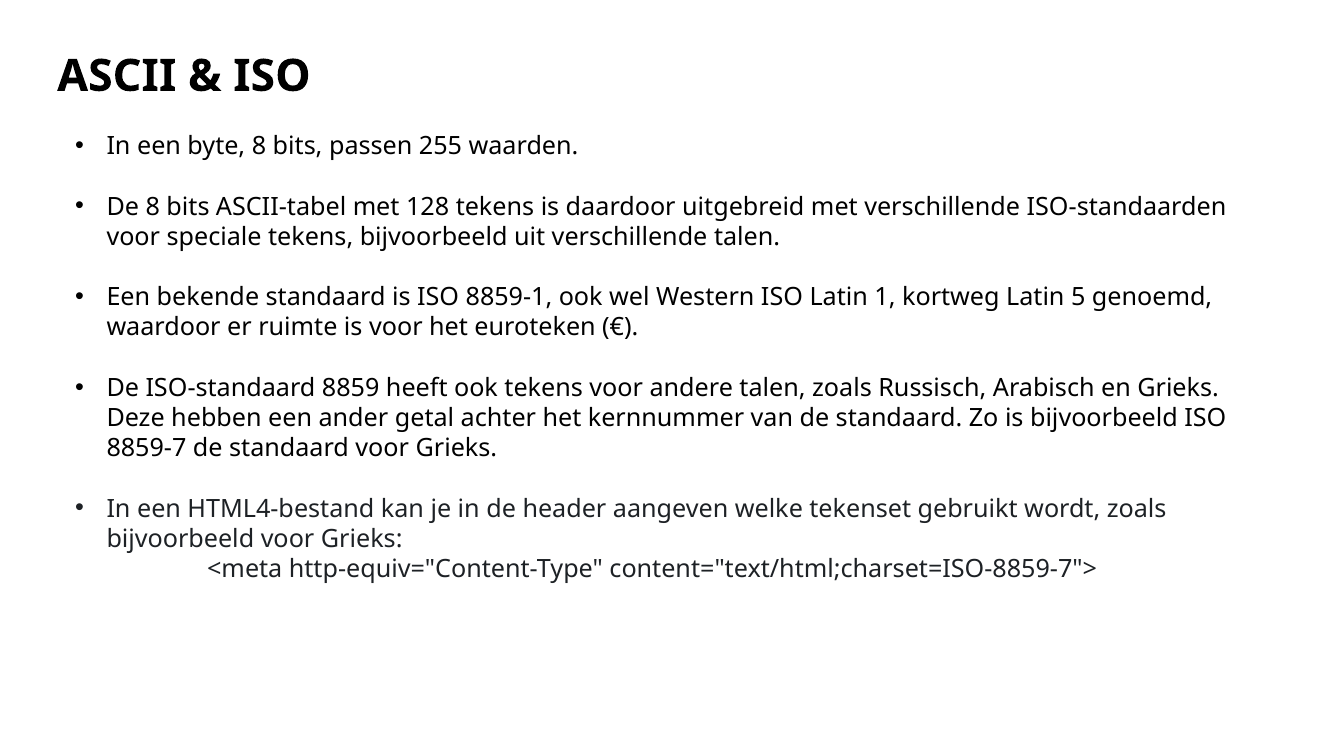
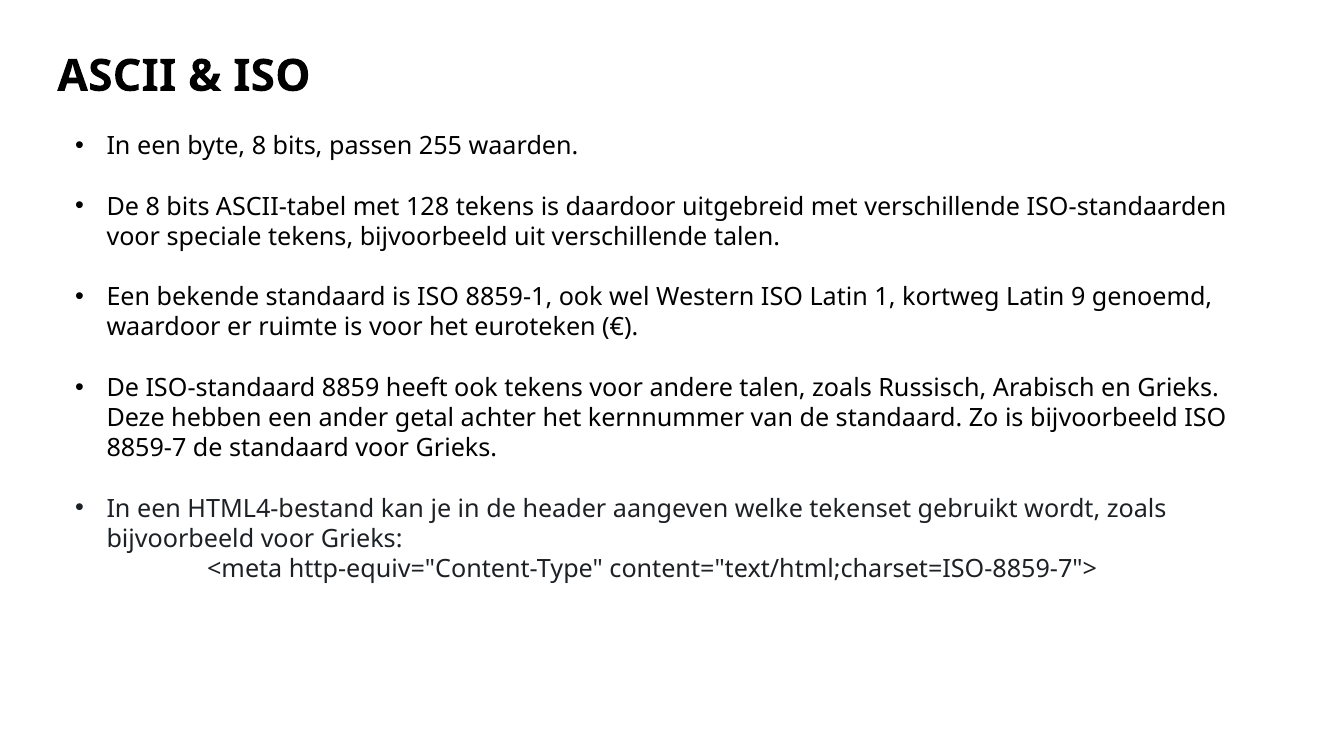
5: 5 -> 9
